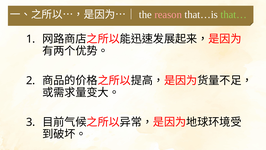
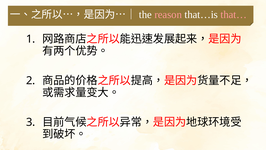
that… colour: light green -> pink
